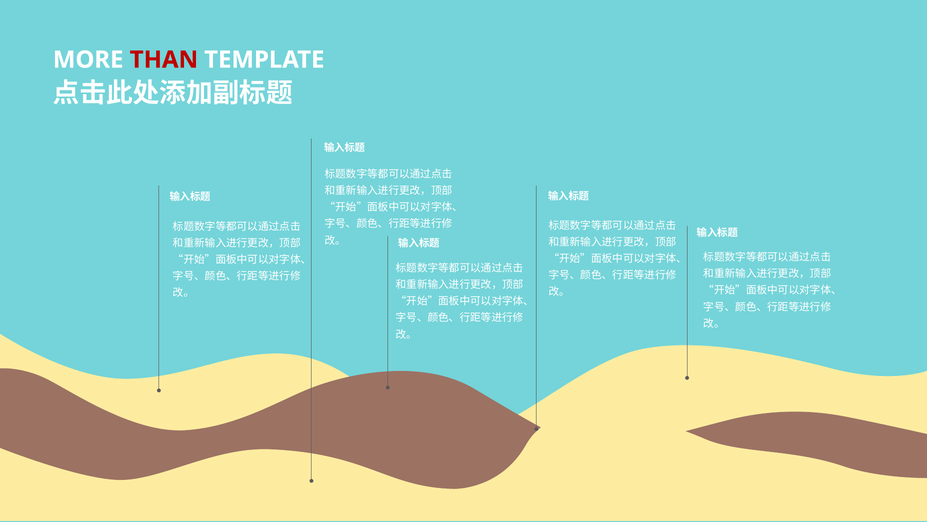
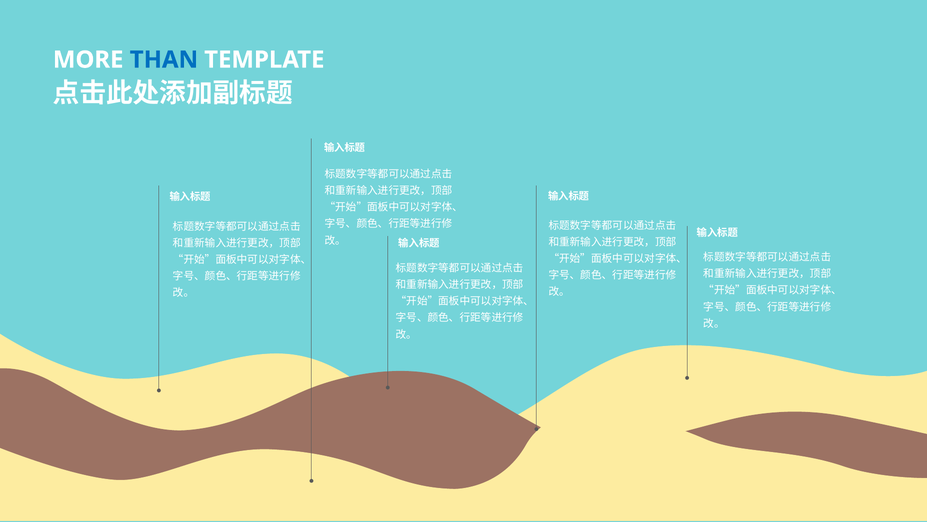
THAN colour: red -> blue
